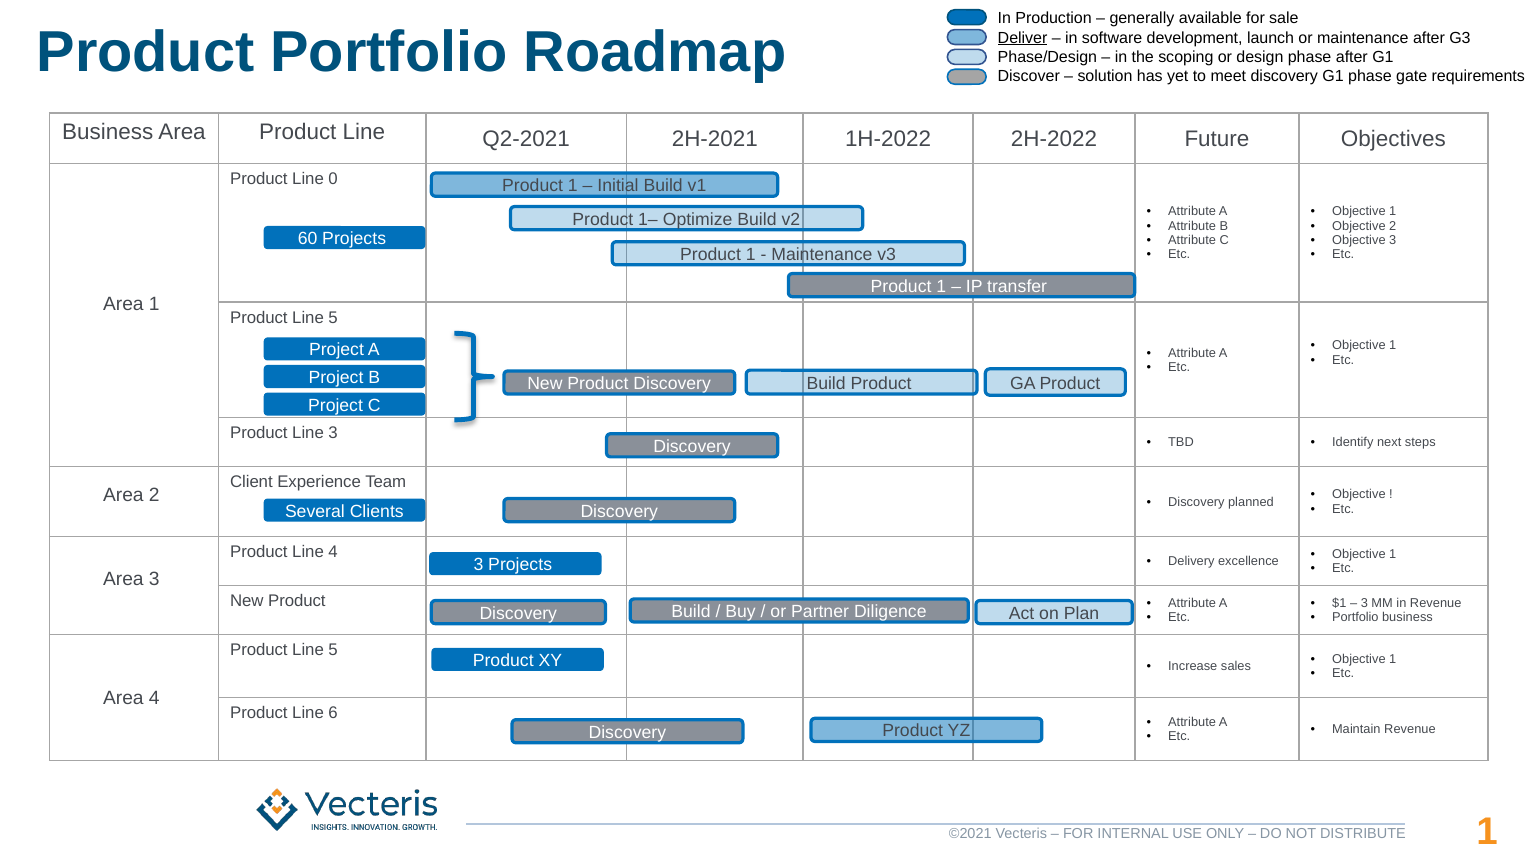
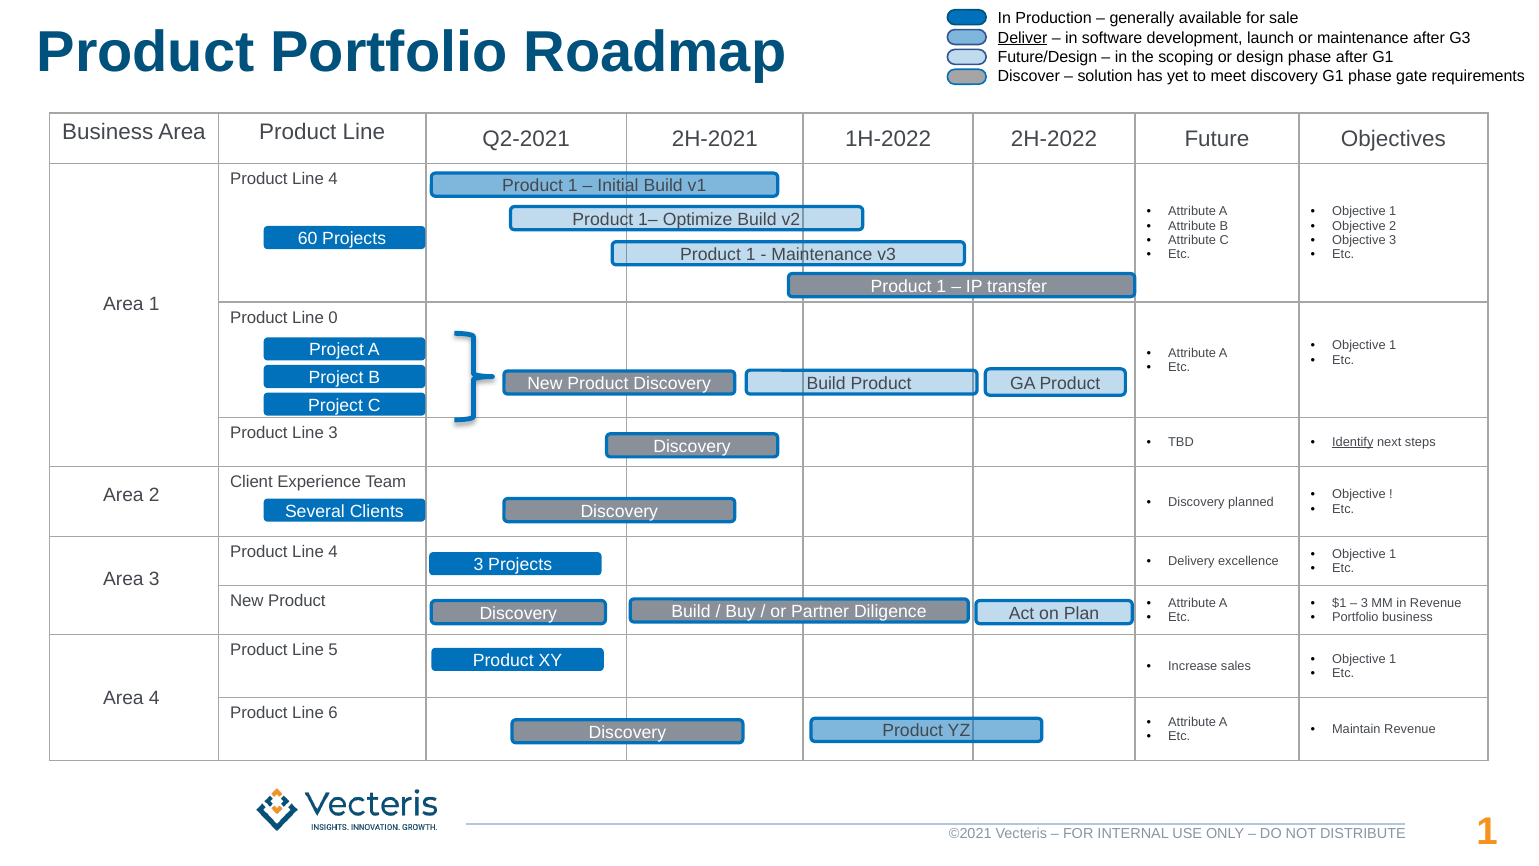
Phase/Design: Phase/Design -> Future/Design
0 at (333, 179): 0 -> 4
5 at (333, 317): 5 -> 0
Identify underline: none -> present
